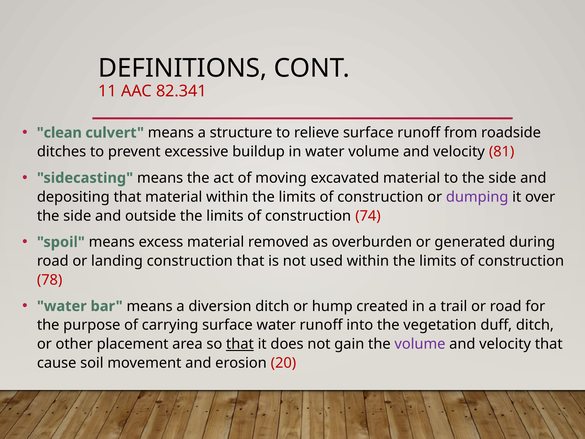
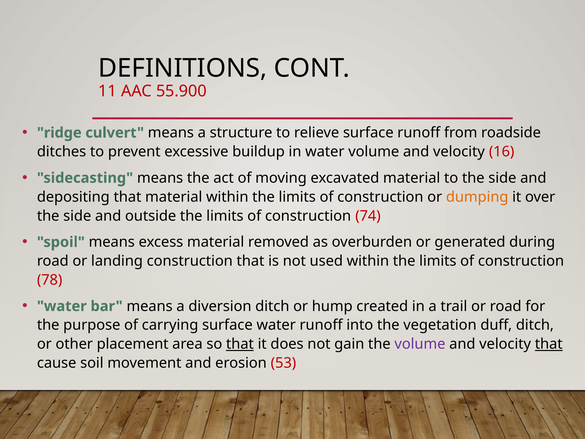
82.341: 82.341 -> 55.900
clean: clean -> ridge
81: 81 -> 16
dumping colour: purple -> orange
that at (549, 344) underline: none -> present
20: 20 -> 53
